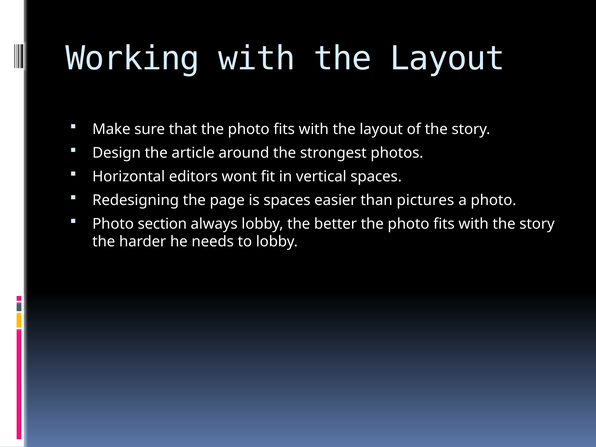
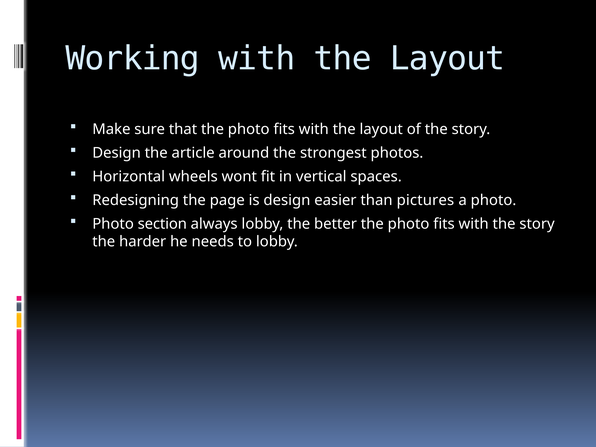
editors: editors -> wheels
is spaces: spaces -> design
